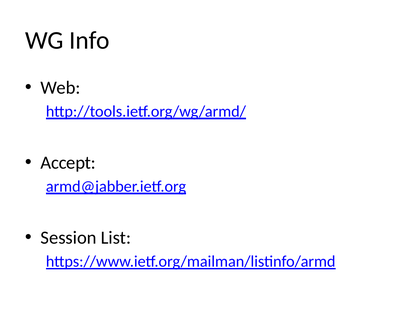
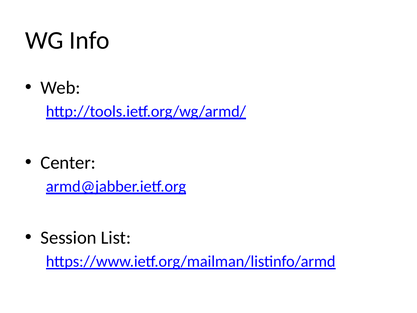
Accept: Accept -> Center
